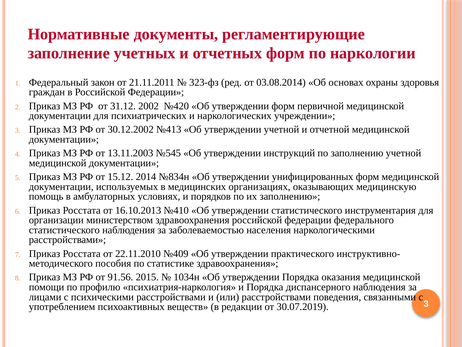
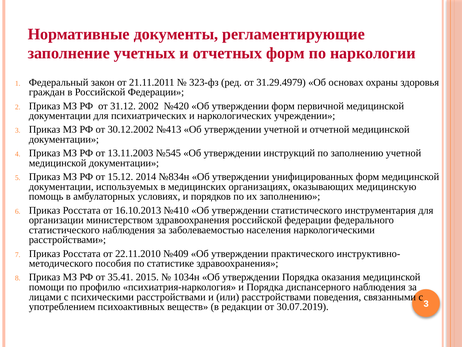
03.08.2014: 03.08.2014 -> 31.29.4979
91.56: 91.56 -> 35.41
